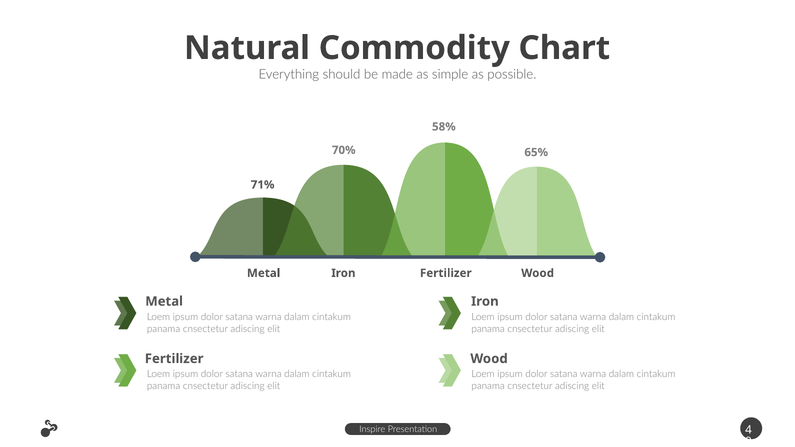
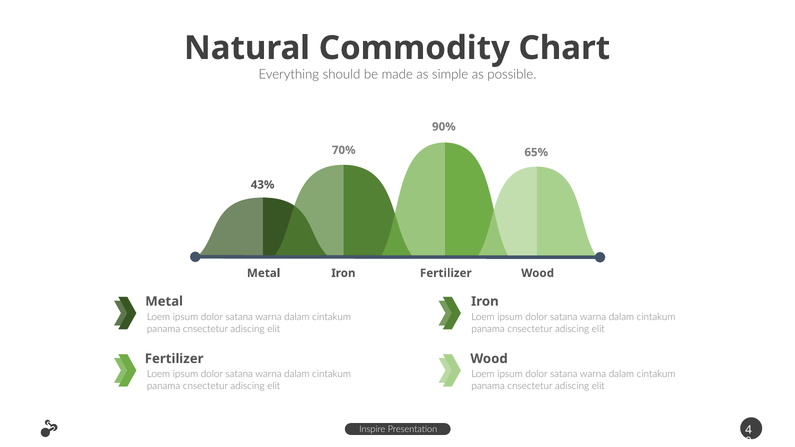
58%: 58% -> 90%
71%: 71% -> 43%
